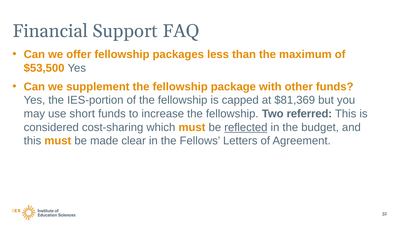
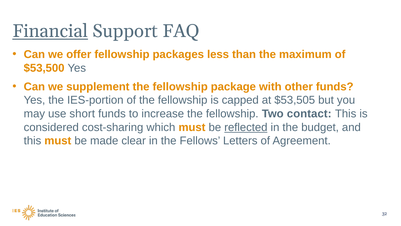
Financial underline: none -> present
$81,369: $81,369 -> $53,505
referred: referred -> contact
